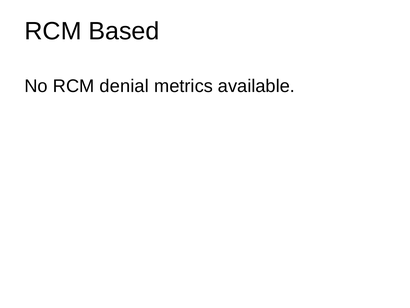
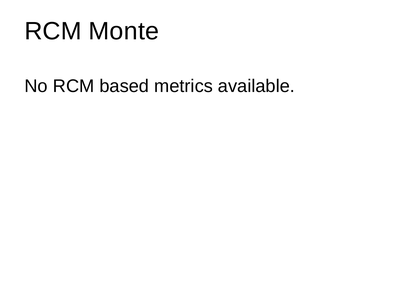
Based: Based -> Monte
denial: denial -> based
